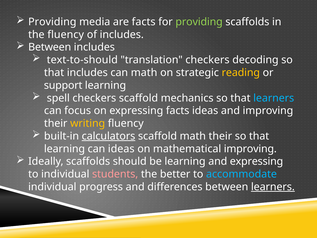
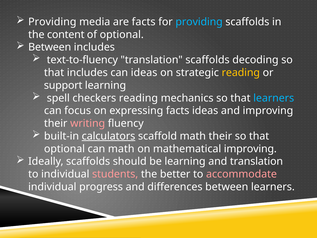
providing at (199, 22) colour: light green -> light blue
the fluency: fluency -> content
of includes: includes -> optional
text-to-should: text-to-should -> text-to-fluency
translation checkers: checkers -> scaffolds
can math: math -> ideas
checkers scaffold: scaffold -> reading
writing colour: yellow -> pink
learning at (65, 149): learning -> optional
can ideas: ideas -> math
and expressing: expressing -> translation
accommodate colour: light blue -> pink
learners at (273, 187) underline: present -> none
